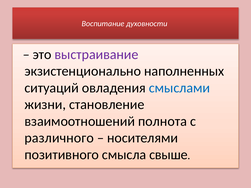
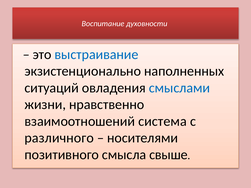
выстраивание colour: purple -> blue
становление: становление -> нравственно
полнота: полнота -> система
